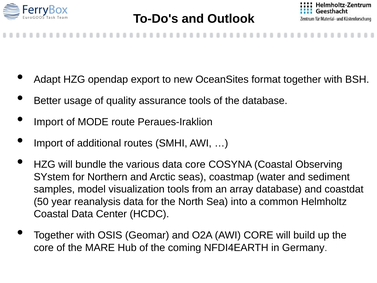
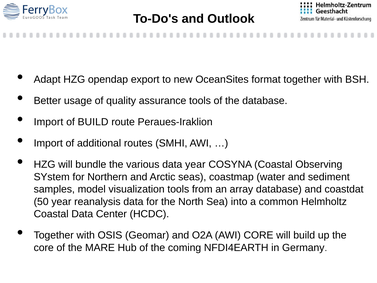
of MODE: MODE -> BUILD
data core: core -> year
